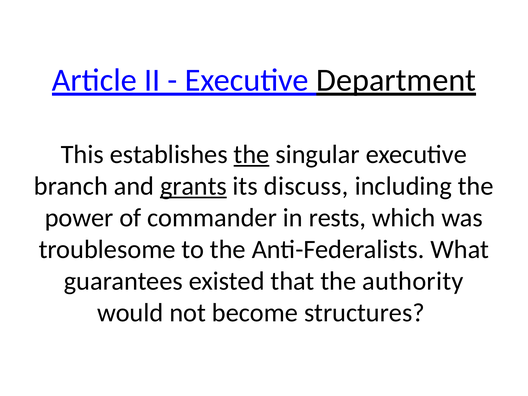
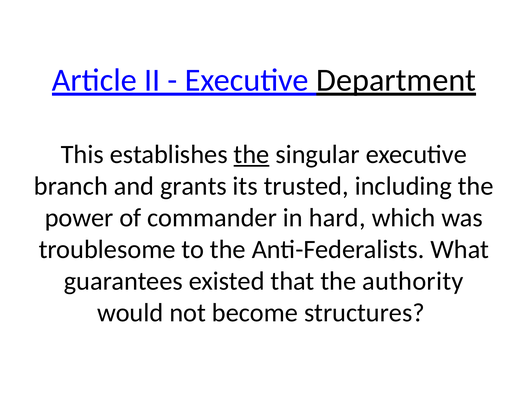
grants underline: present -> none
discuss: discuss -> trusted
rests: rests -> hard
